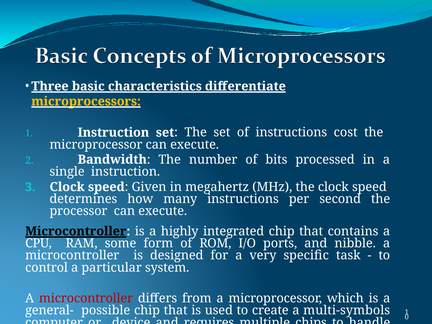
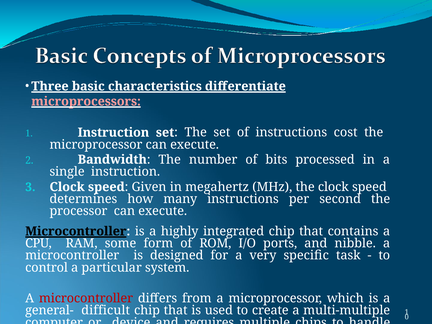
microprocessors colour: yellow -> pink
possible: possible -> difficult
multi-symbols: multi-symbols -> multi-multiple
